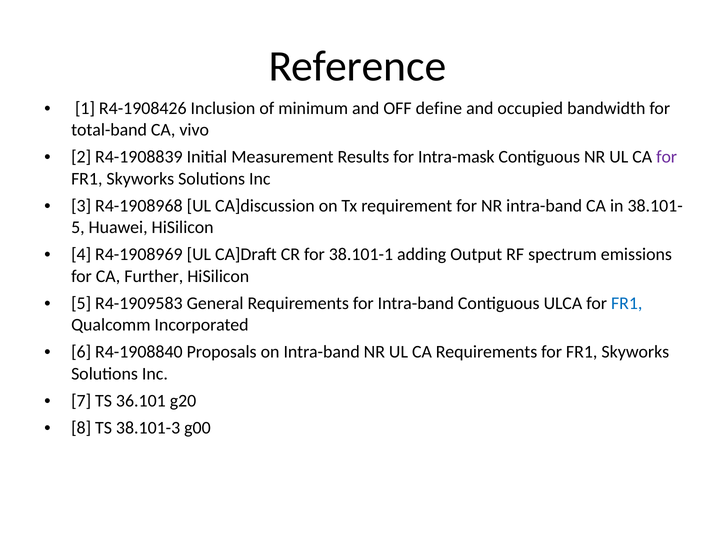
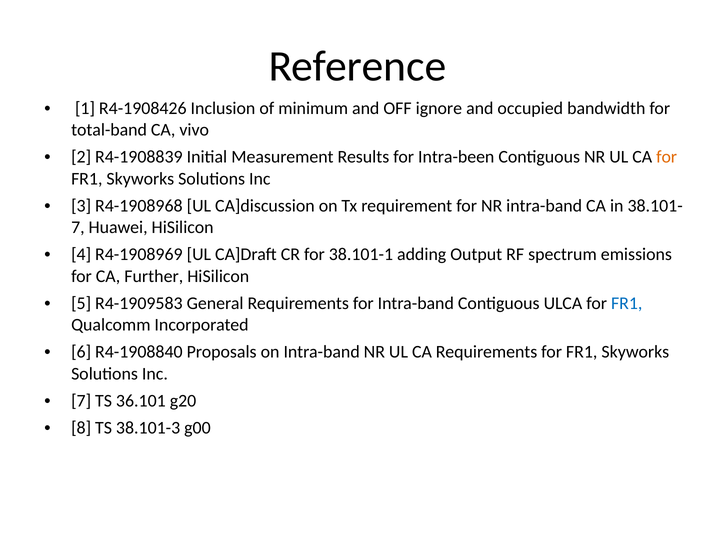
define: define -> ignore
Intra-mask: Intra-mask -> Intra-been
for at (667, 157) colour: purple -> orange
5 at (78, 228): 5 -> 7
